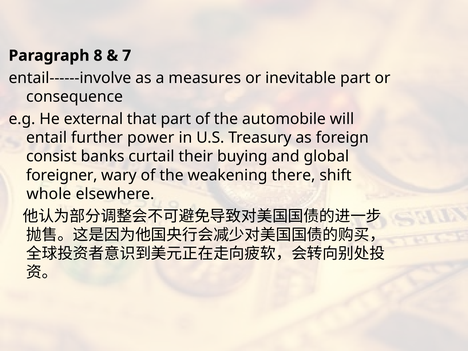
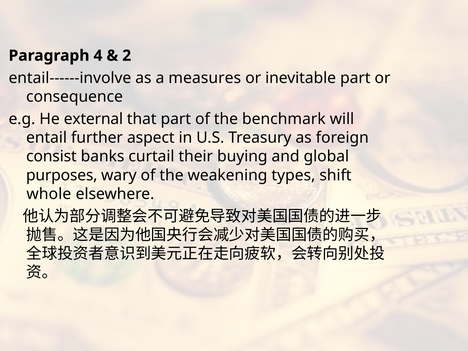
8: 8 -> 4
7: 7 -> 2
automobile: automobile -> benchmark
power: power -> aspect
foreigner: foreigner -> purposes
there: there -> types
